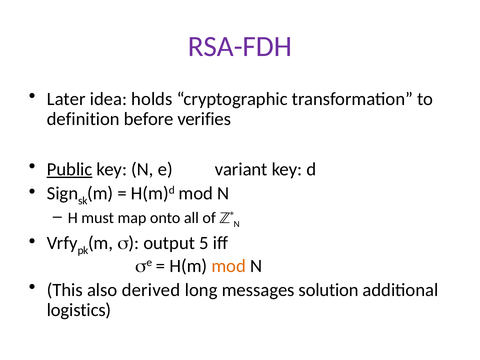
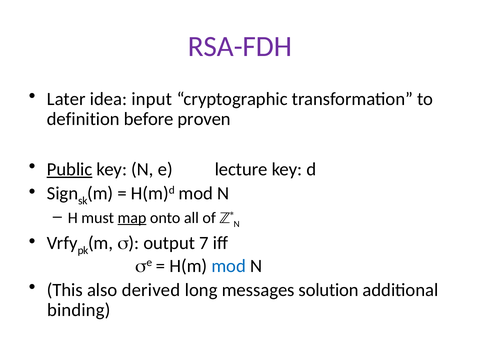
holds: holds -> input
verifies: verifies -> proven
variant: variant -> lecture
map underline: none -> present
5: 5 -> 7
mod at (229, 266) colour: orange -> blue
logistics: logistics -> binding
